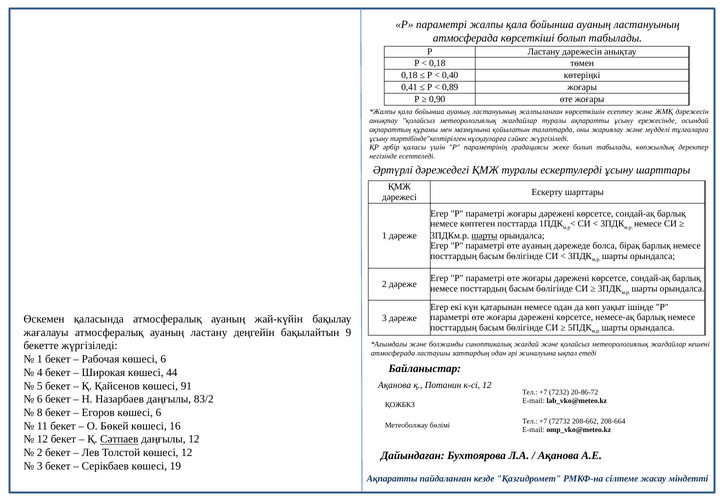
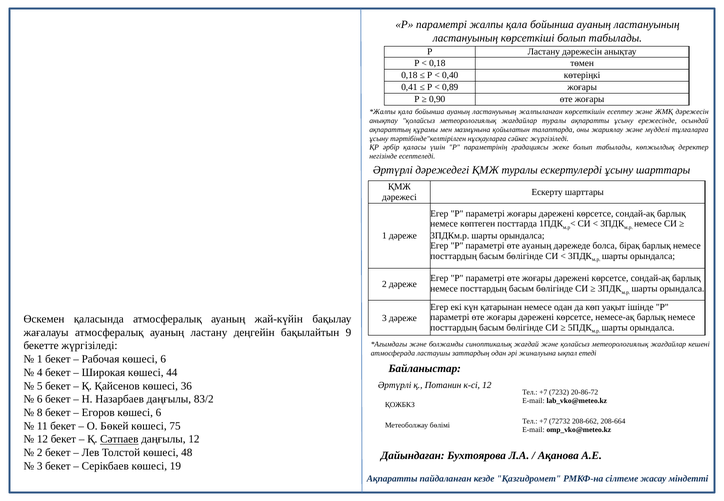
атмосферада at (466, 38): атмосферада -> ластануының
шарты at (484, 236) underline: present -> none
Ақанова at (395, 385): Ақанова -> Әртүрлі
91: 91 -> 36
16: 16 -> 75
көшесі 12: 12 -> 48
